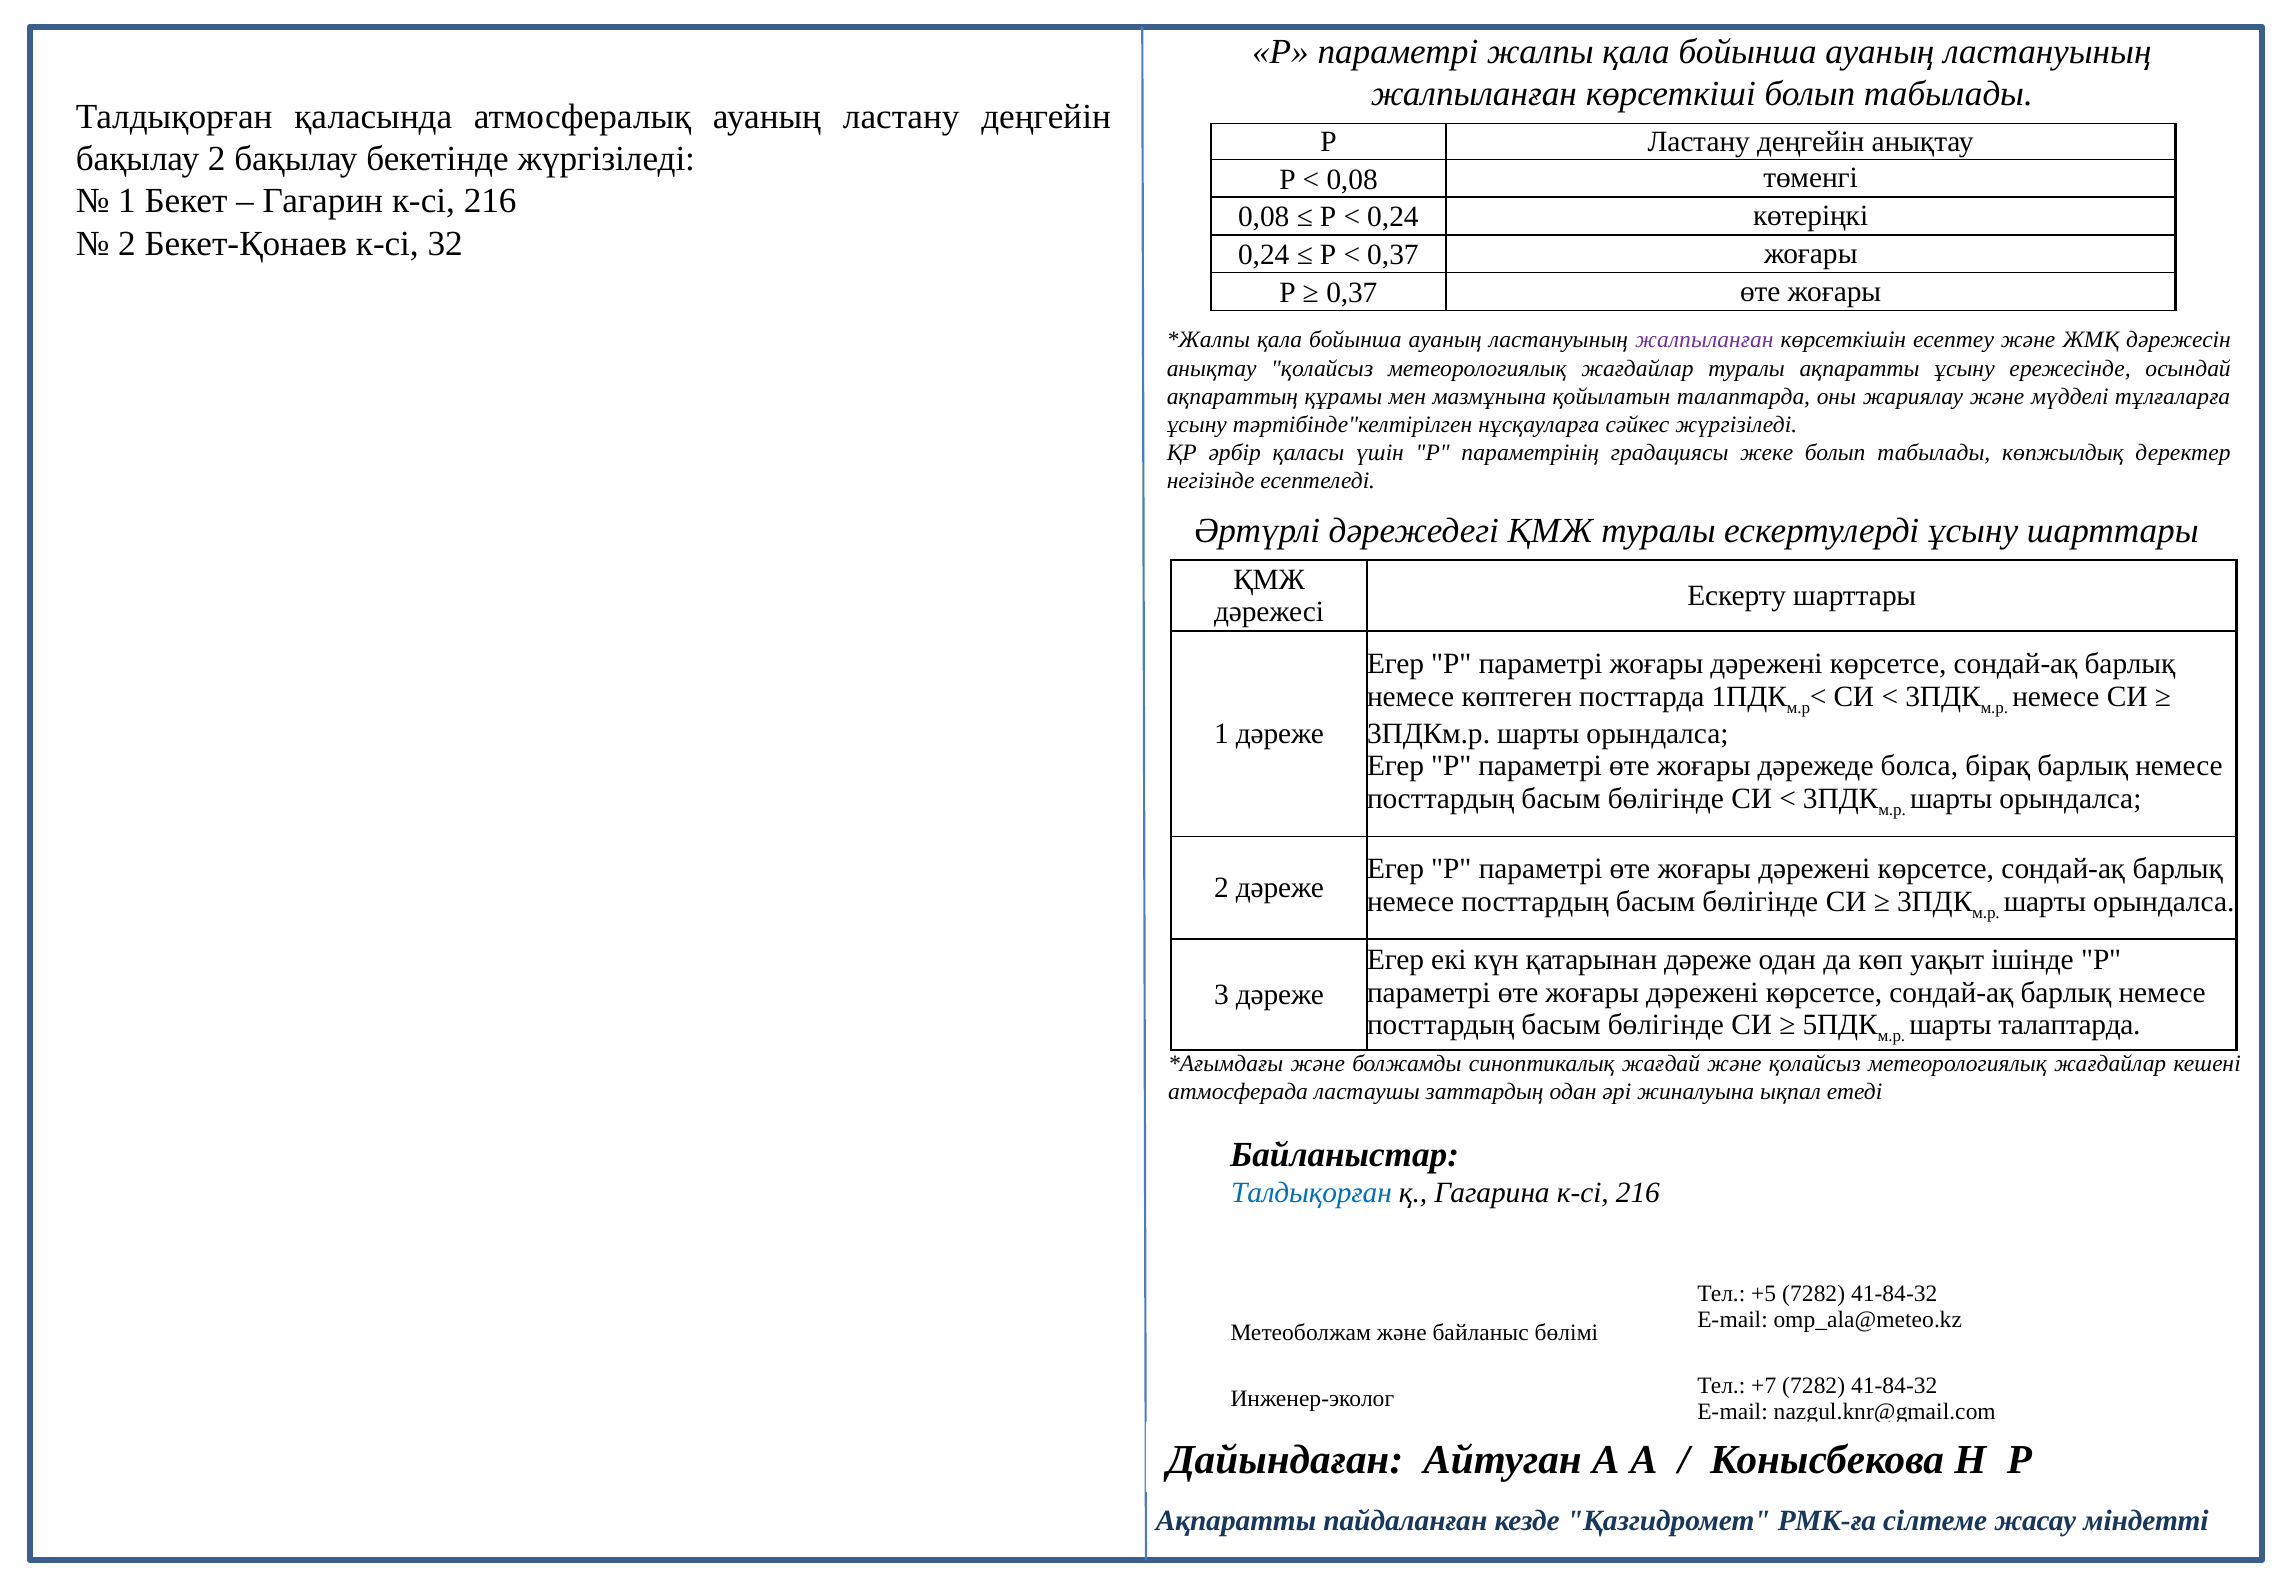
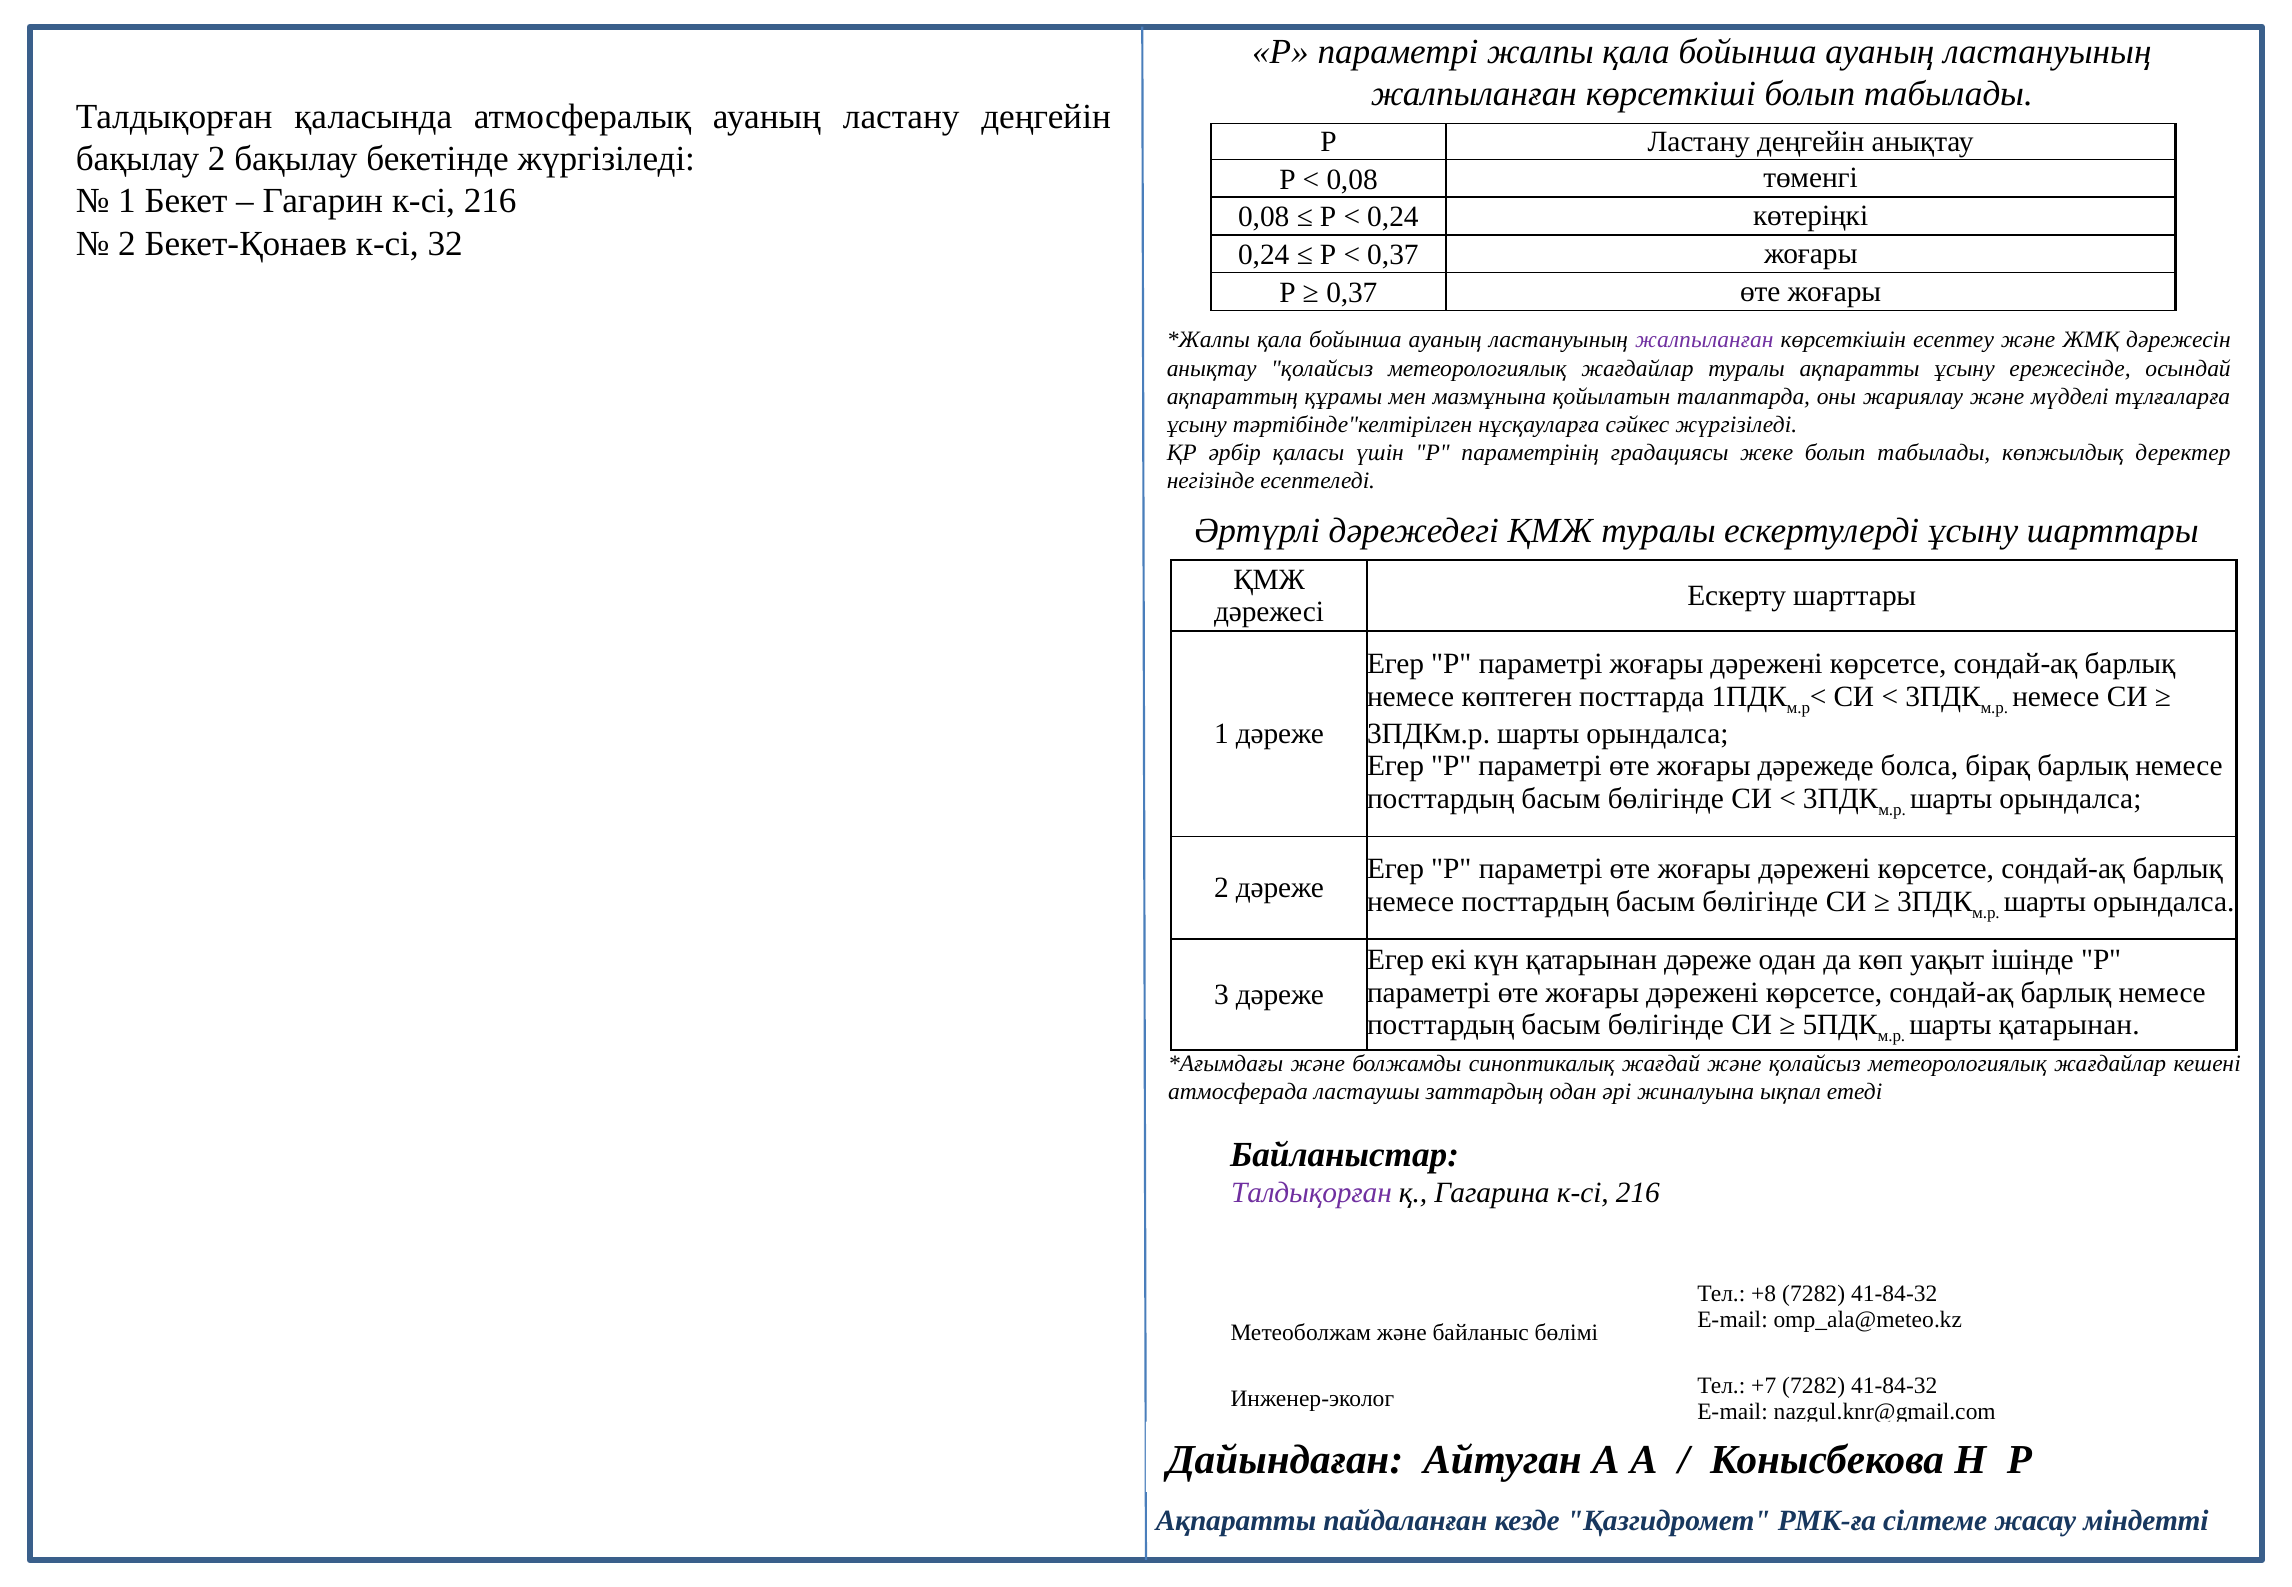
шарты талаптарда: талаптарда -> қатарынан
Талдықорған at (1311, 1193) colour: blue -> purple
+5: +5 -> +8
